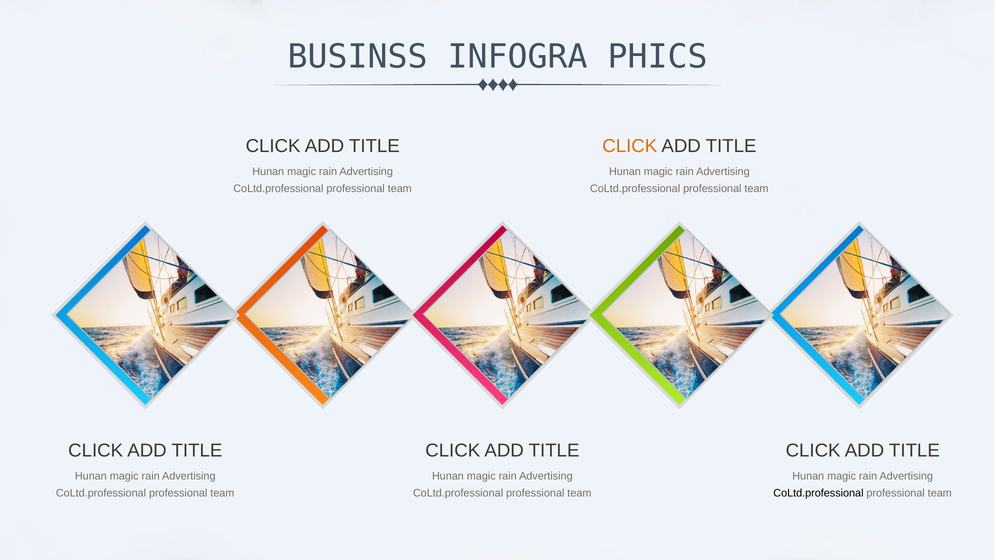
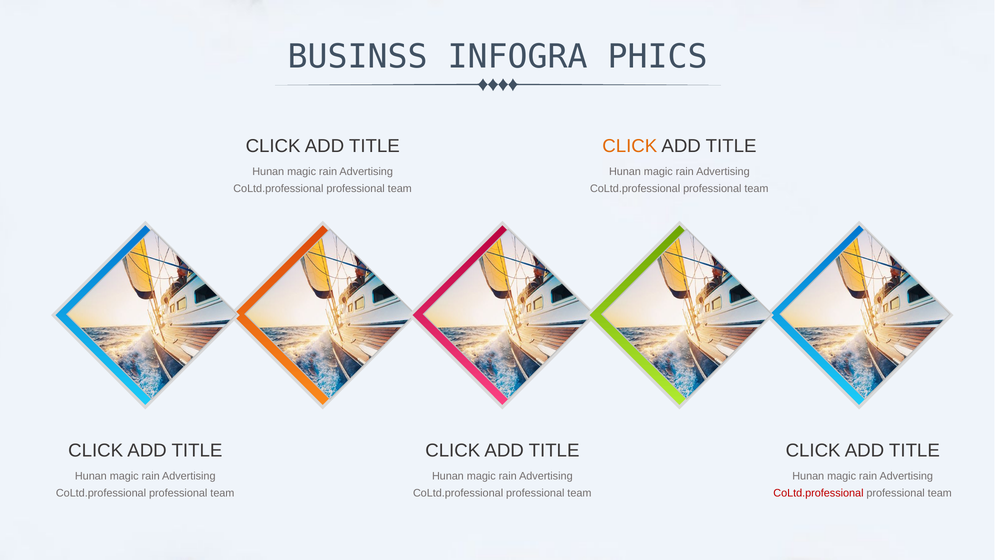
CoLtd.professional at (818, 493) colour: black -> red
